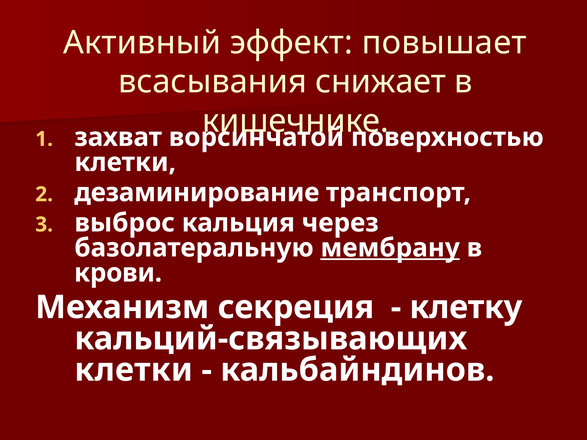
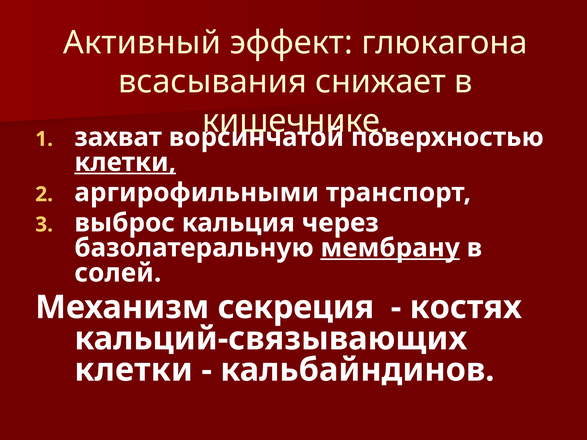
повышает: повышает -> глюкагона
клетки at (125, 162) underline: none -> present
дезаминирование: дезаминирование -> аргирофильными
крови: крови -> солей
клетку: клетку -> костях
